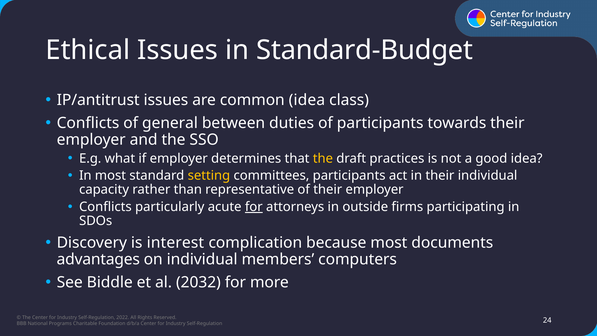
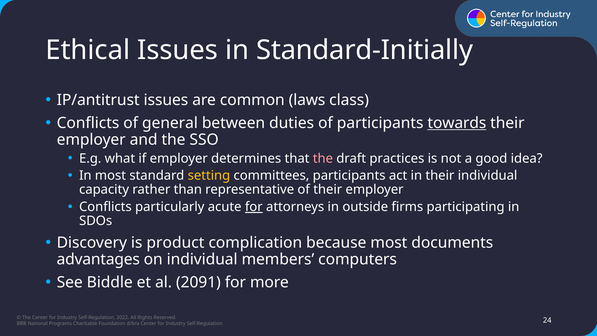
Standard-Budget: Standard-Budget -> Standard-Initially
common idea: idea -> laws
towards underline: none -> present
the at (323, 158) colour: yellow -> pink
interest: interest -> product
2032: 2032 -> 2091
